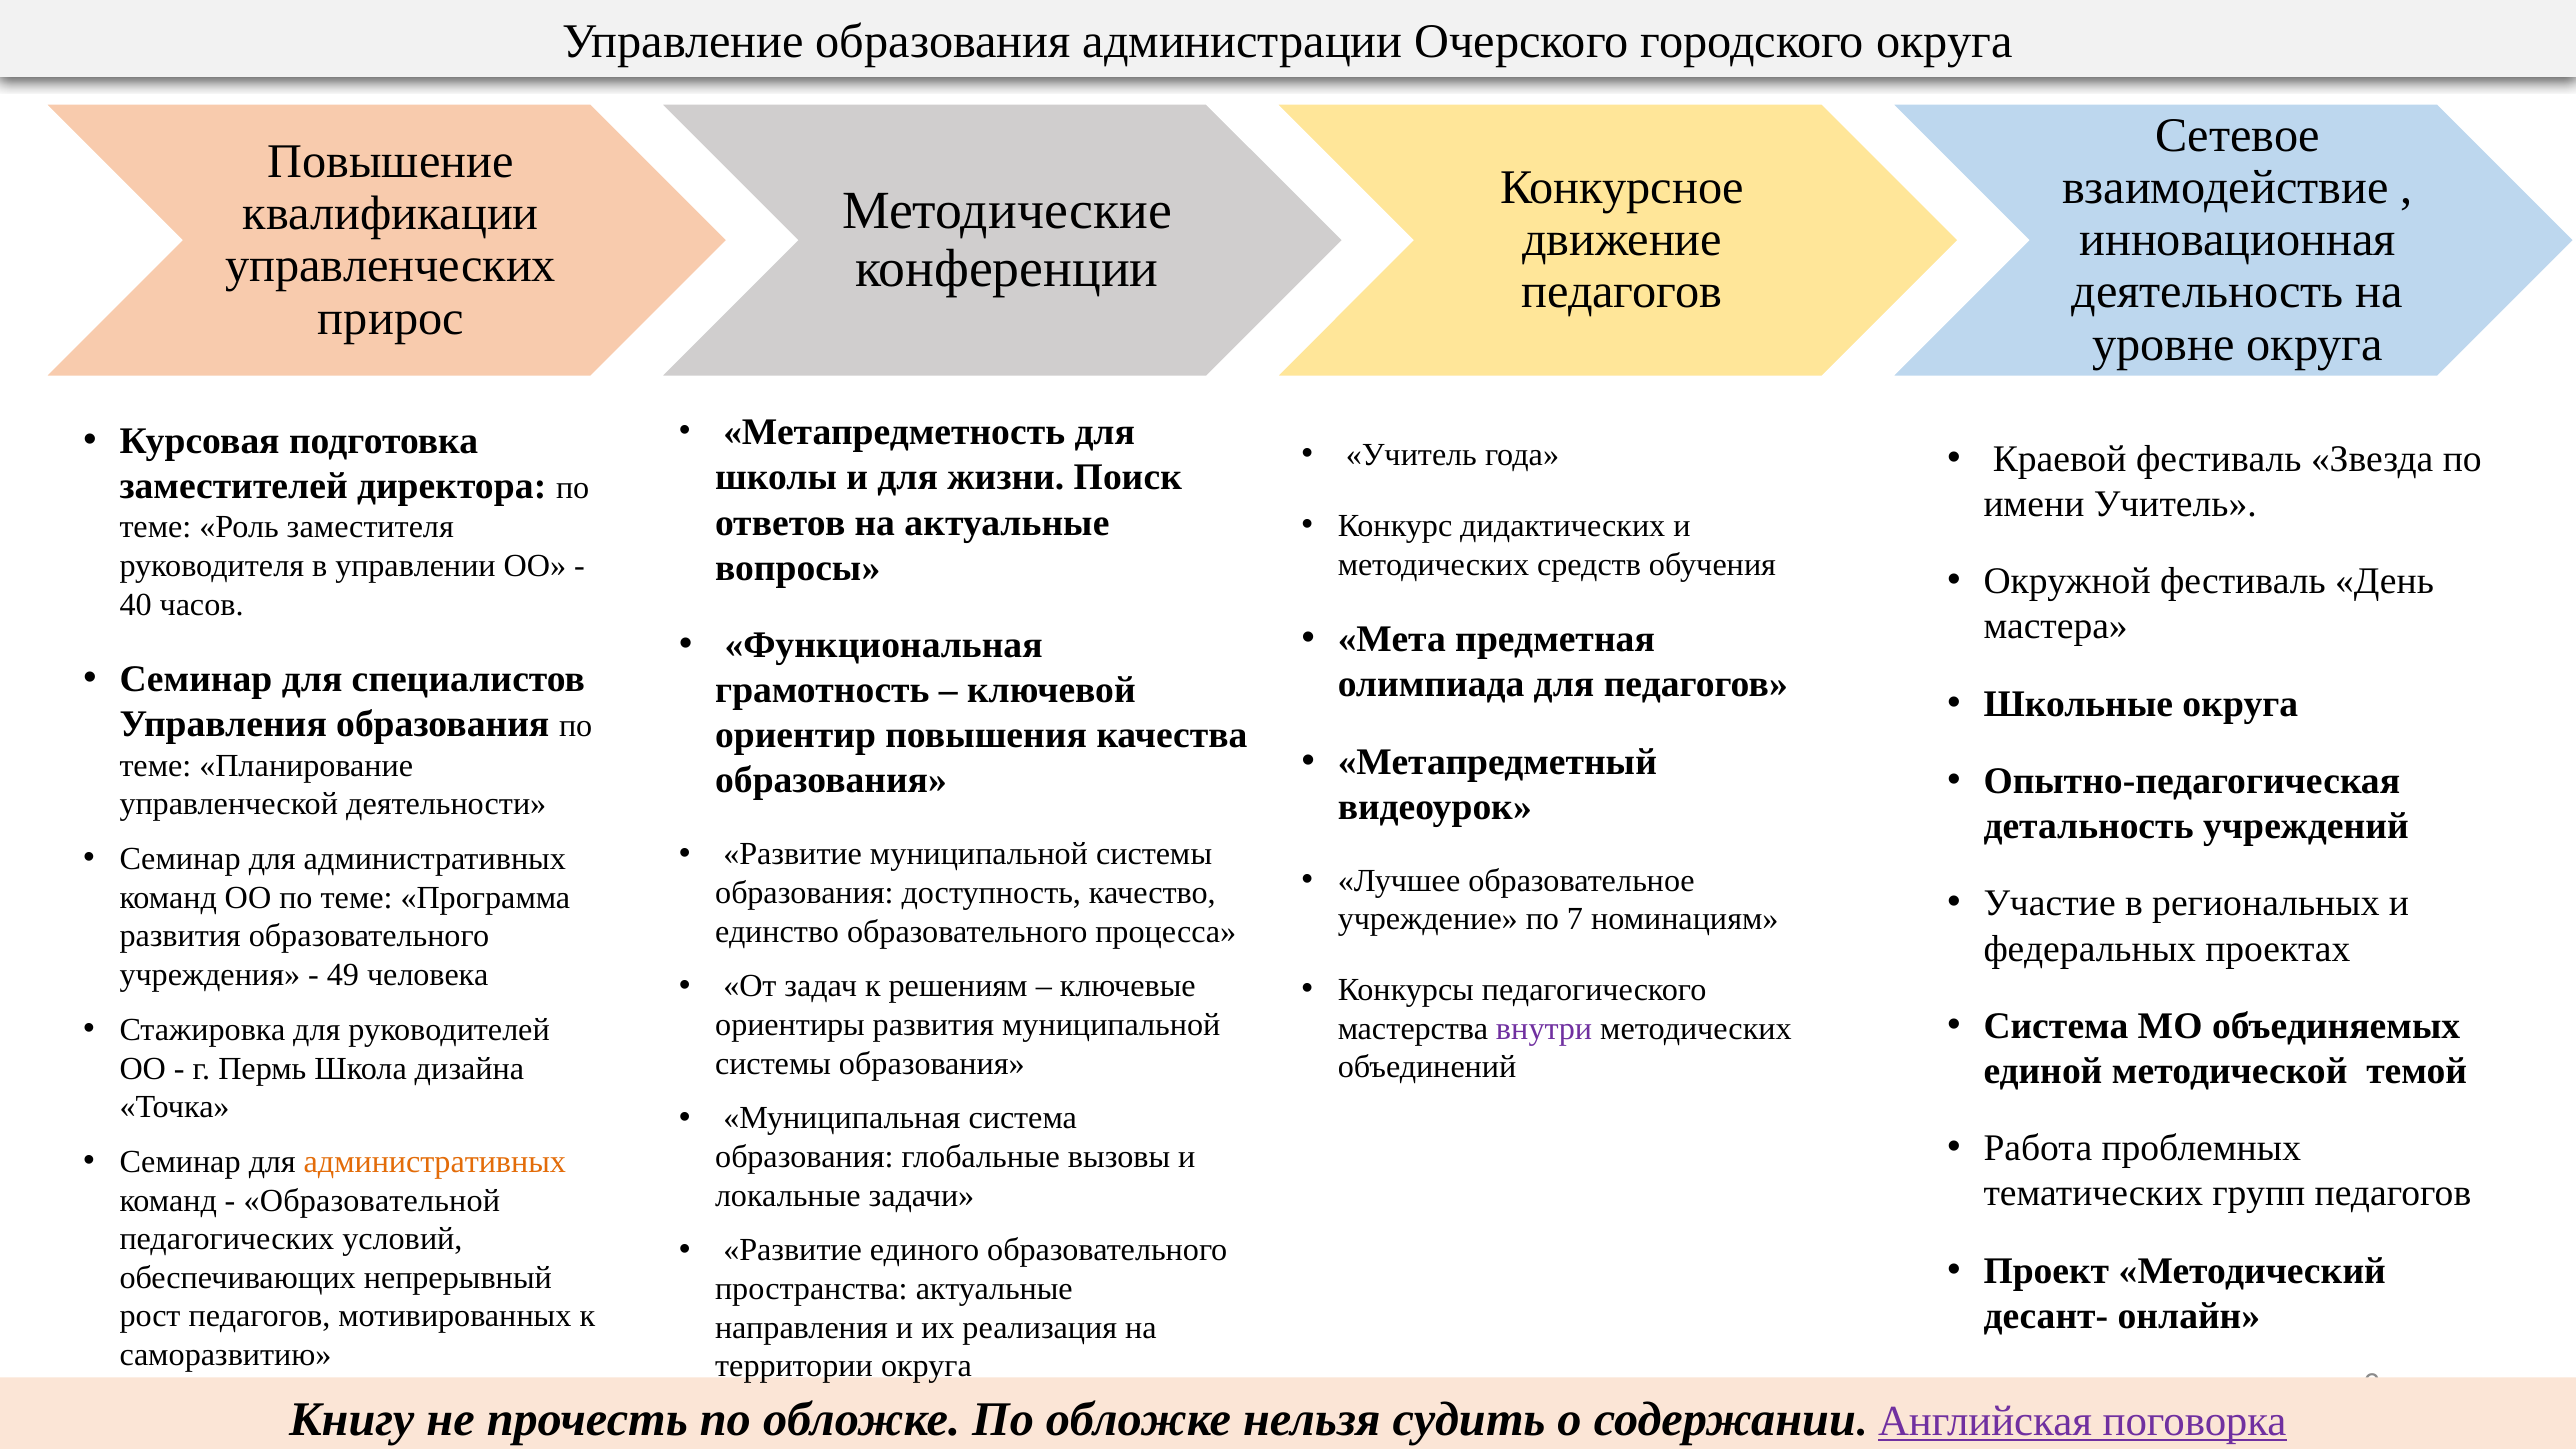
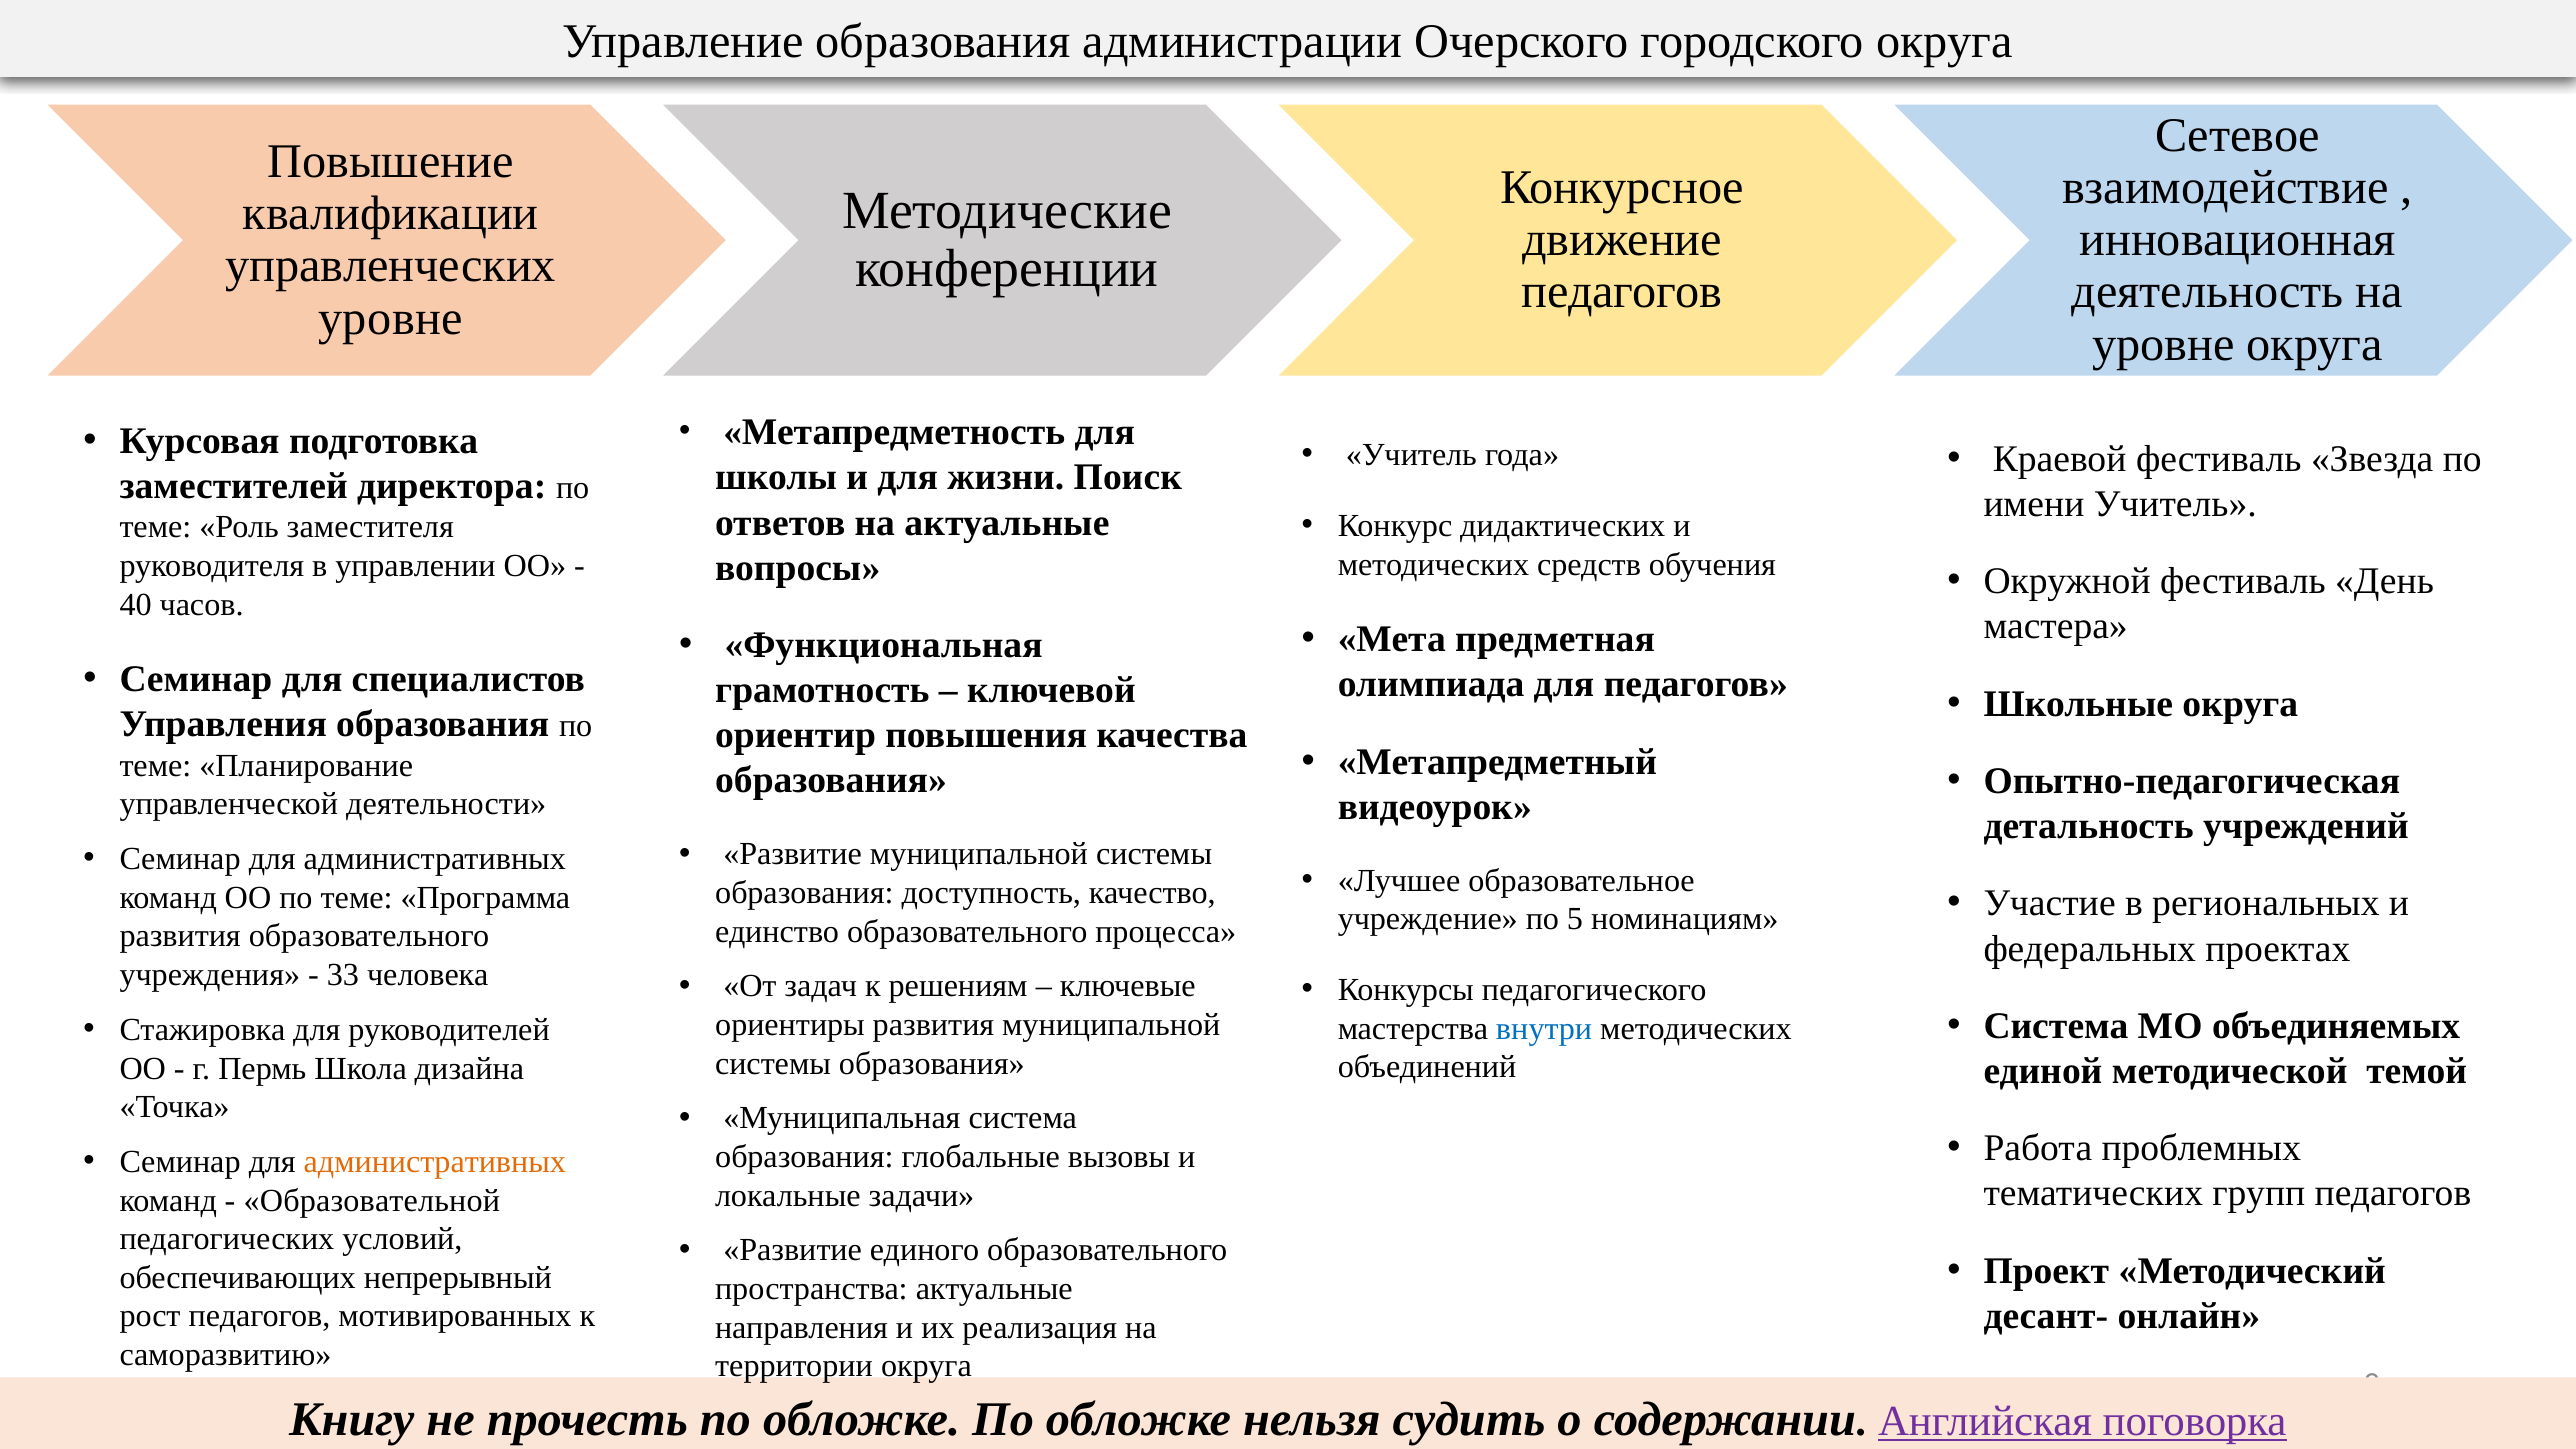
прирос at (391, 318): прирос -> уровне
7: 7 -> 5
49: 49 -> 33
внутри colour: purple -> blue
